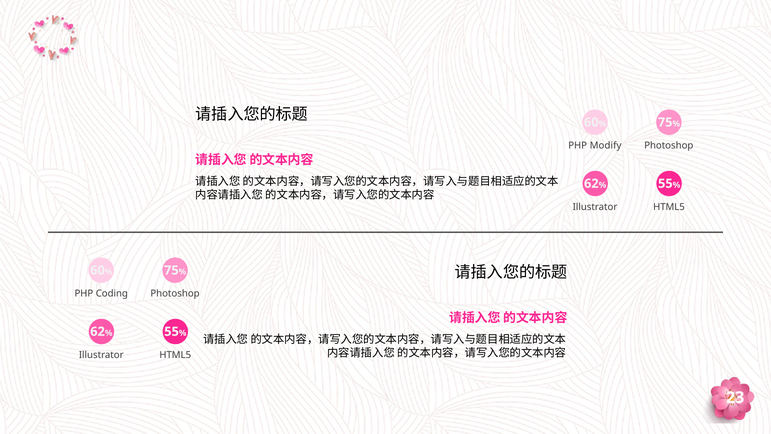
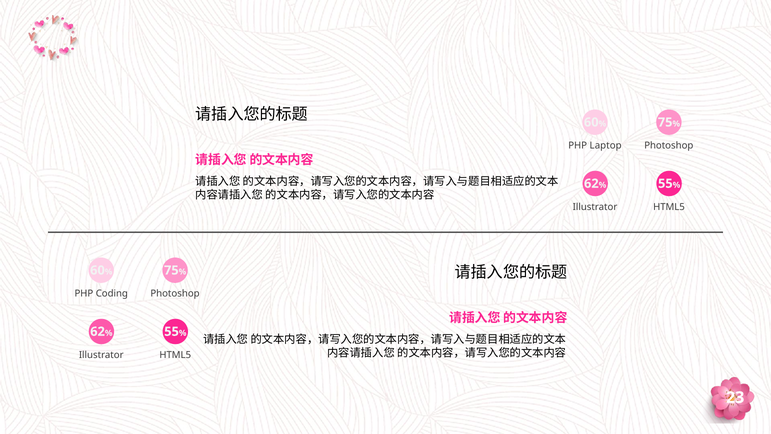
Modify: Modify -> Laptop
